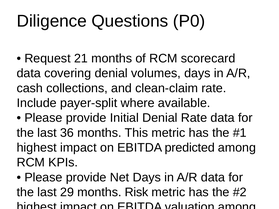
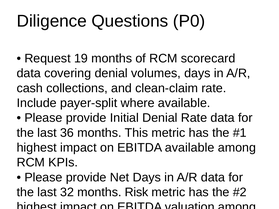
21: 21 -> 19
EBITDA predicted: predicted -> available
29: 29 -> 32
